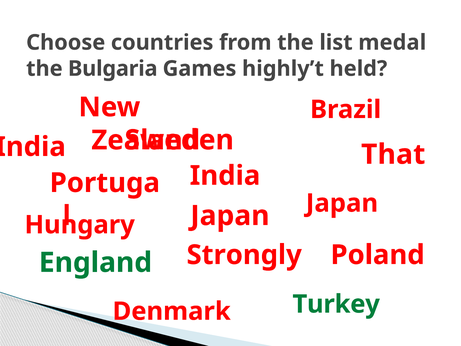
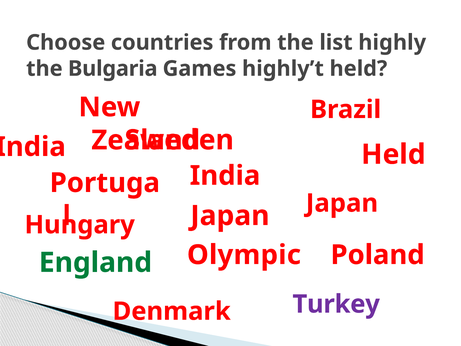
medal: medal -> highly
That at (393, 154): That -> Held
Strongly: Strongly -> Olympic
Turkey colour: green -> purple
